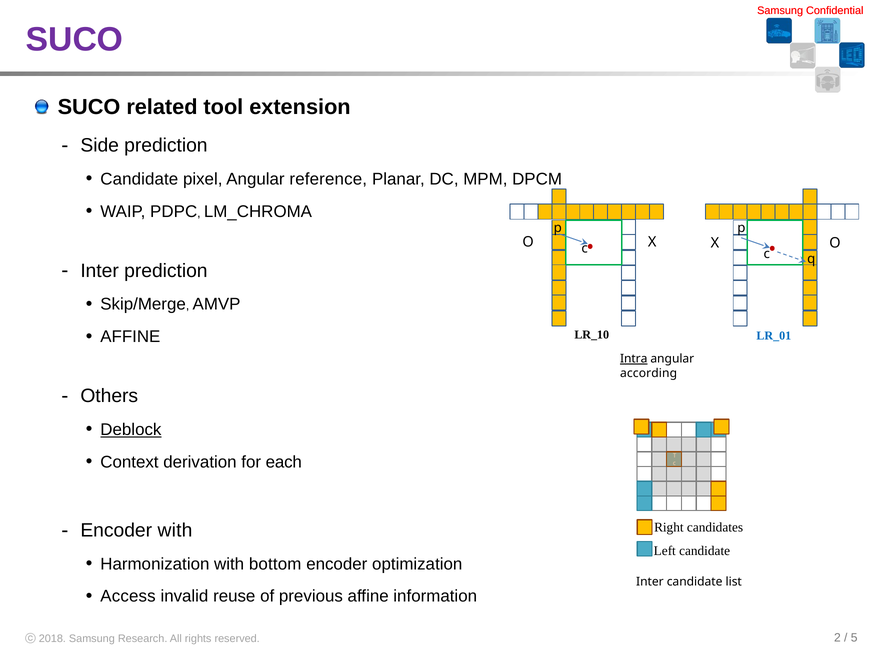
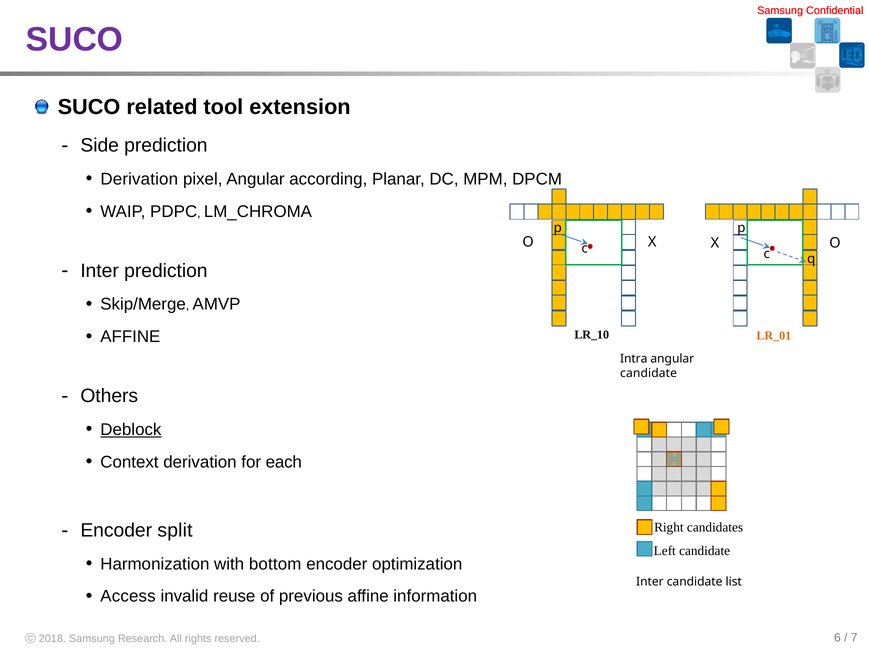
Candidate at (139, 179): Candidate -> Derivation
reference: reference -> according
LR_01 colour: blue -> orange
Intra underline: present -> none
according at (649, 373): according -> candidate
Encoder with: with -> split
2: 2 -> 6
5: 5 -> 7
